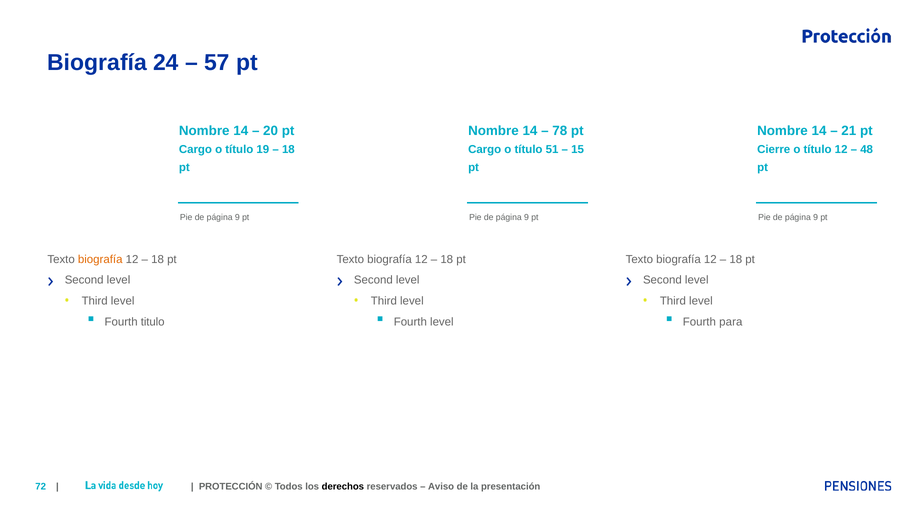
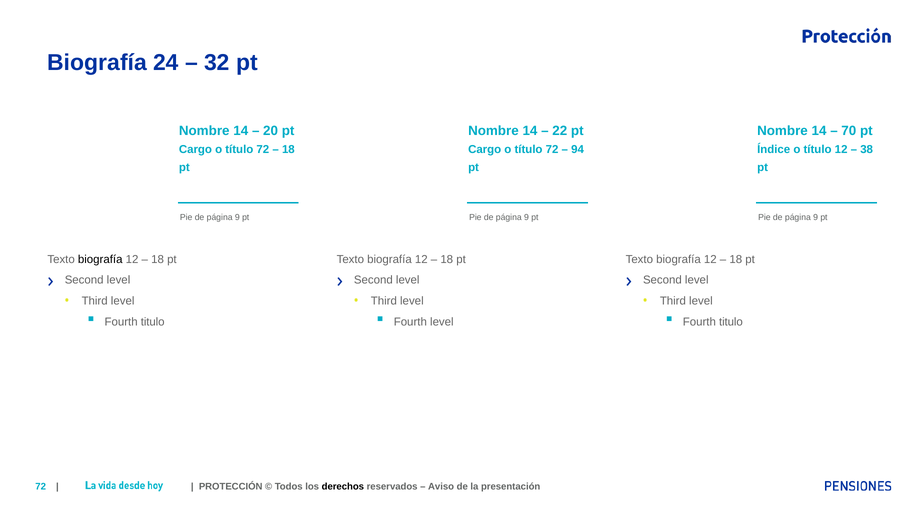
57: 57 -> 32
78: 78 -> 22
21: 21 -> 70
19 at (263, 149): 19 -> 72
51 at (552, 149): 51 -> 72
15: 15 -> 94
Cierre: Cierre -> Índice
48: 48 -> 38
biografía at (100, 259) colour: orange -> black
para at (731, 321): para -> titulo
